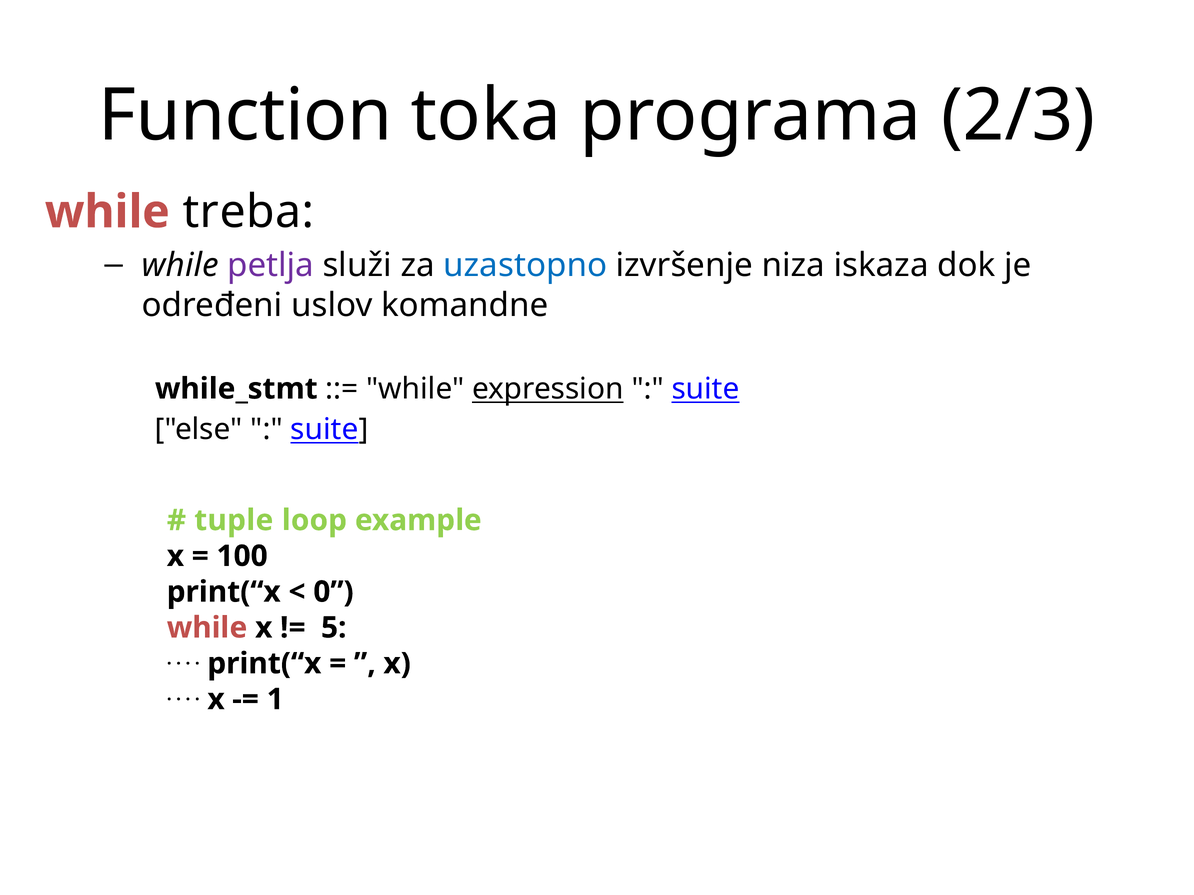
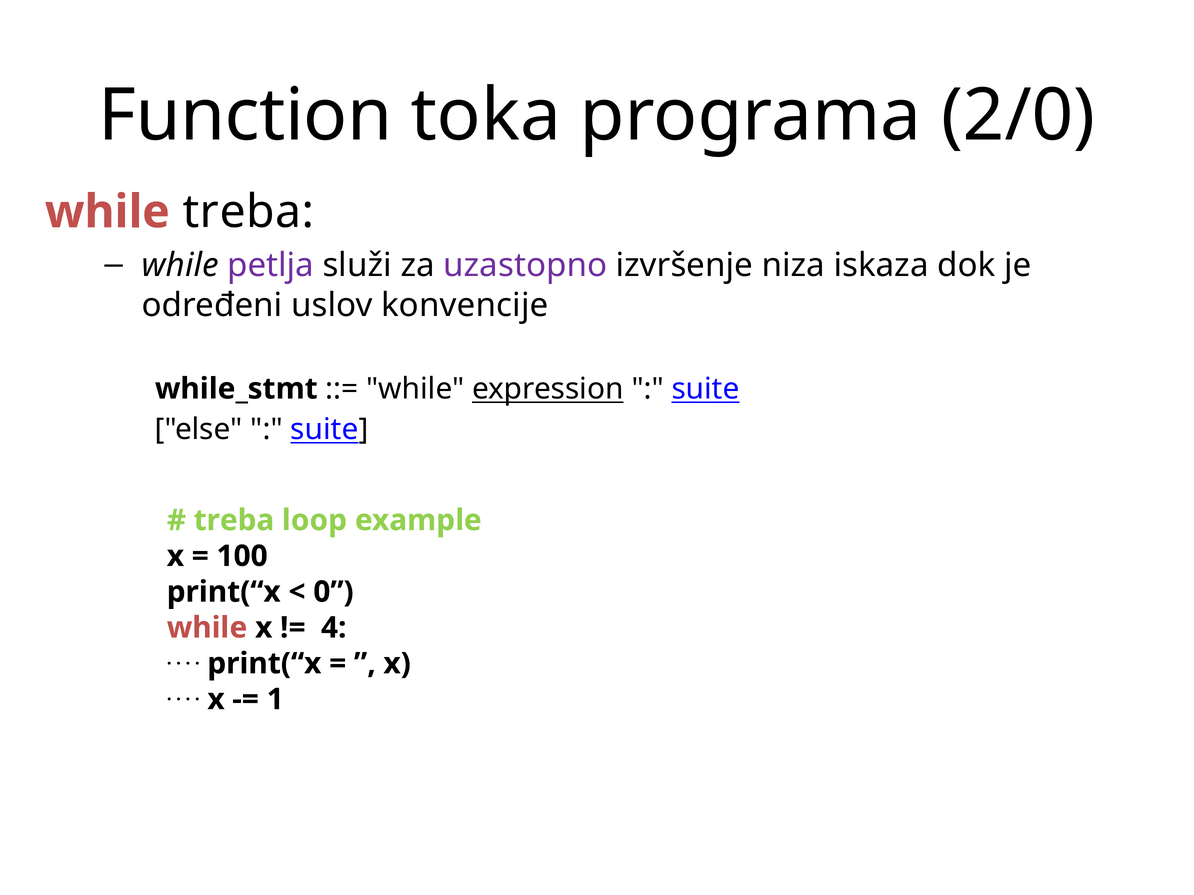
2/3: 2/3 -> 2/0
uzastopno colour: blue -> purple
komandne: komandne -> konvencije
tuple at (234, 521): tuple -> treba
5: 5 -> 4
